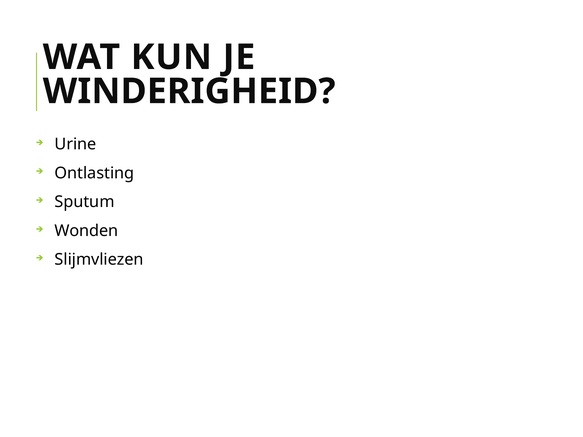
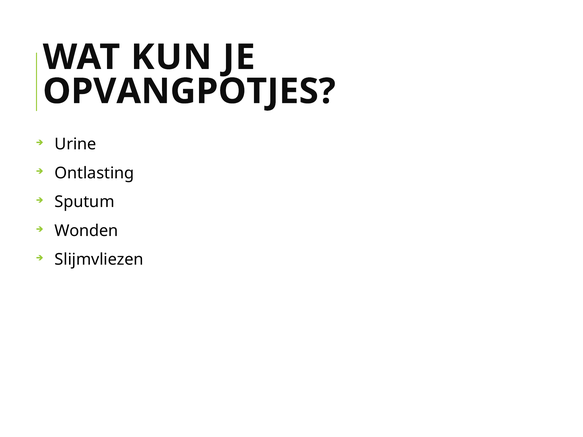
WINDERIGHEID: WINDERIGHEID -> OPVANGPOTJES
